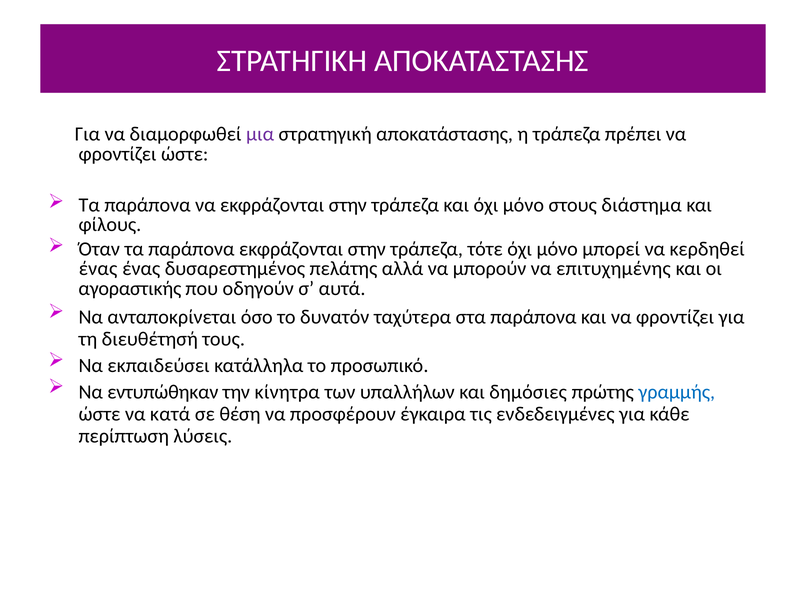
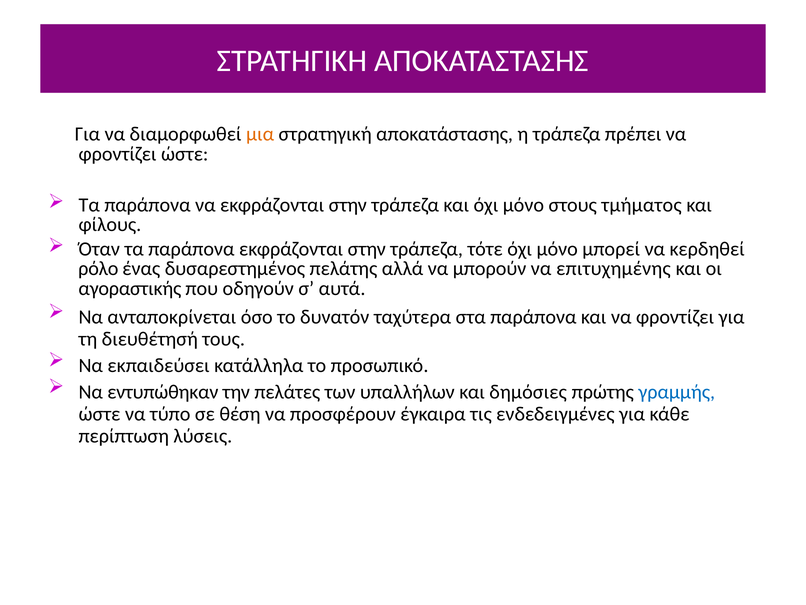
μια colour: purple -> orange
διάστημα: διάστημα -> τμήματος
ένας at (98, 269): ένας -> ρόλο
κίνητρα: κίνητρα -> πελάτες
κατά: κατά -> τύπο
